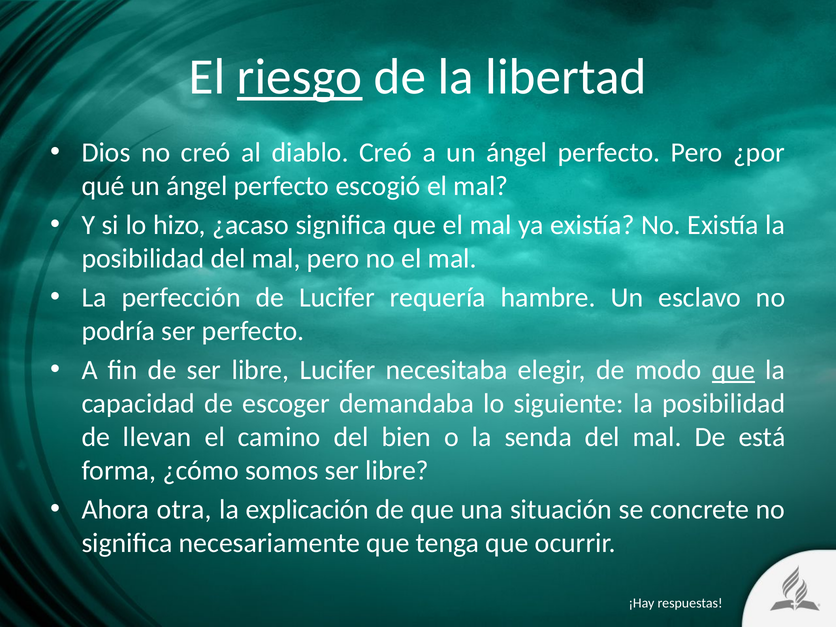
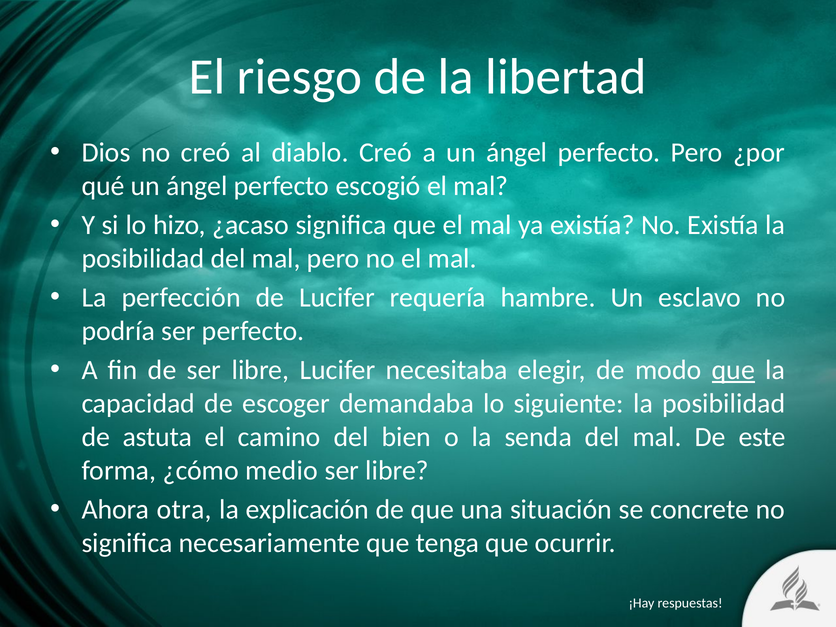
riesgo underline: present -> none
llevan: llevan -> astuta
está: está -> este
somos: somos -> medio
